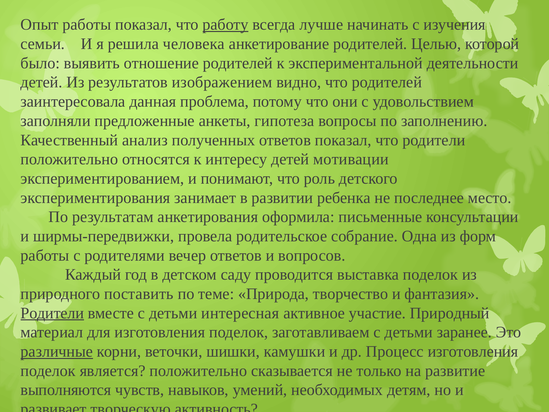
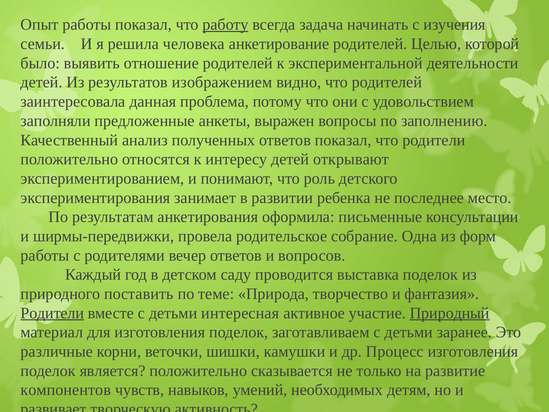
лучше: лучше -> задача
гипотеза: гипотеза -> выражен
мотивации: мотивации -> открывают
Природный underline: none -> present
различные underline: present -> none
выполняются: выполняются -> компонентов
